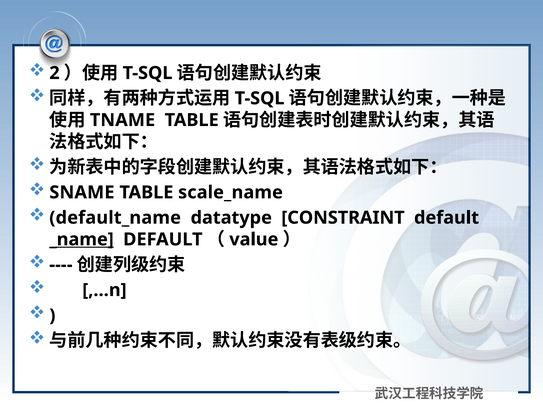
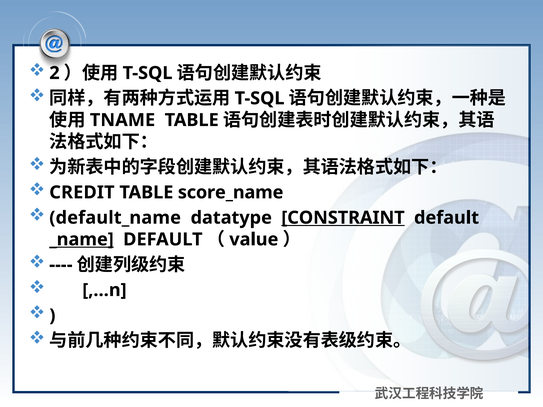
SNAME: SNAME -> CREDIT
scale_name: scale_name -> score_name
CONSTRAINT underline: none -> present
